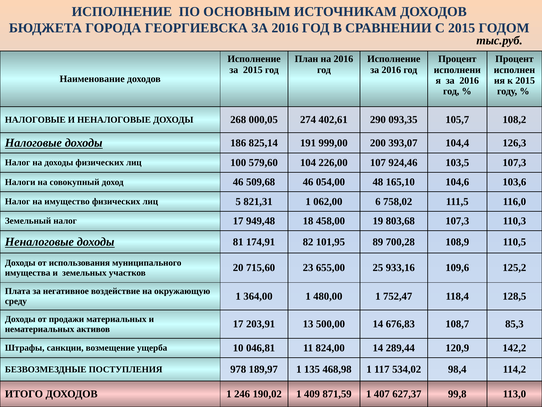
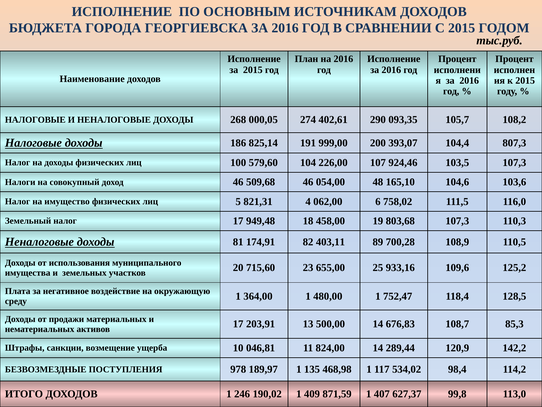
126,3: 126,3 -> 807,3
821,31 1: 1 -> 4
101,95: 101,95 -> 403,11
